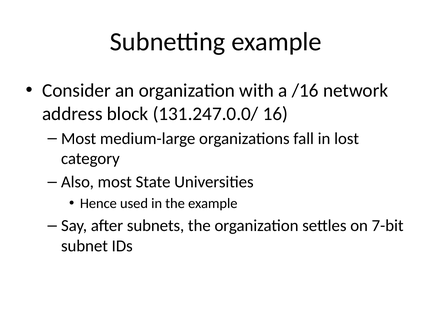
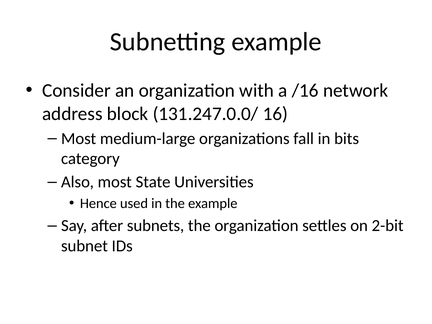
lost: lost -> bits
7-bit: 7-bit -> 2-bit
